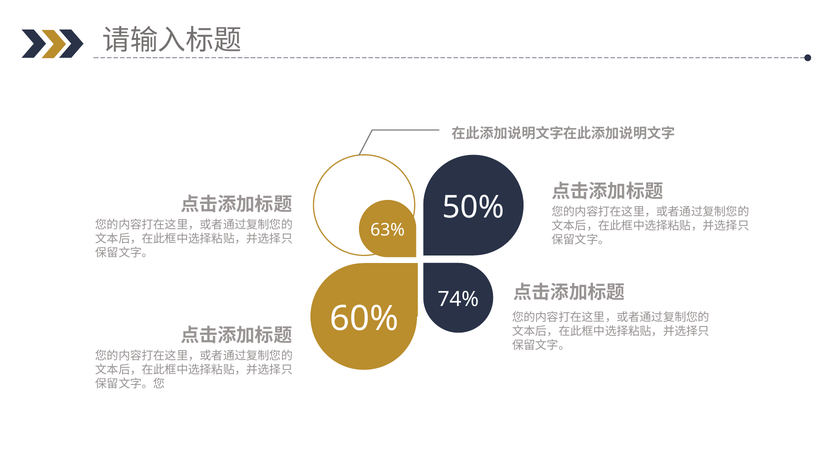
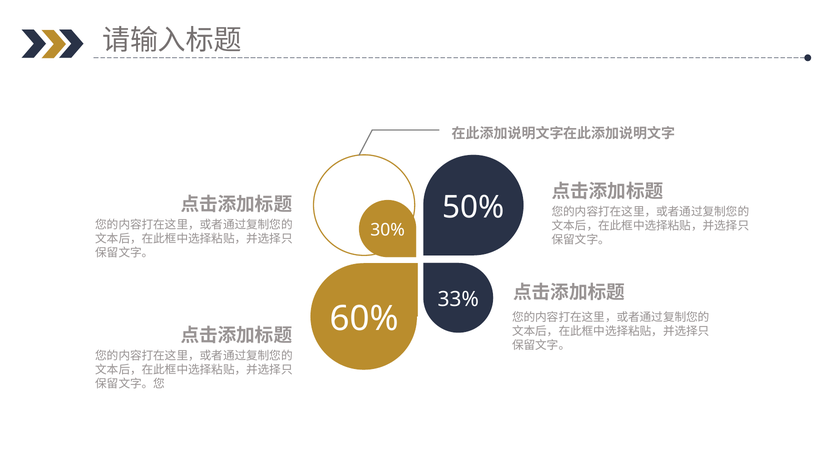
63%: 63% -> 30%
74%: 74% -> 33%
